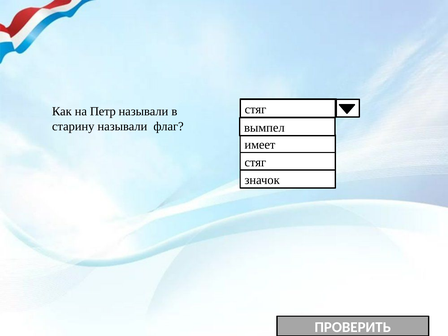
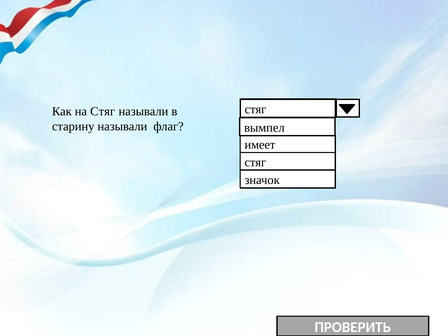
на Петр: Петр -> Стяг
